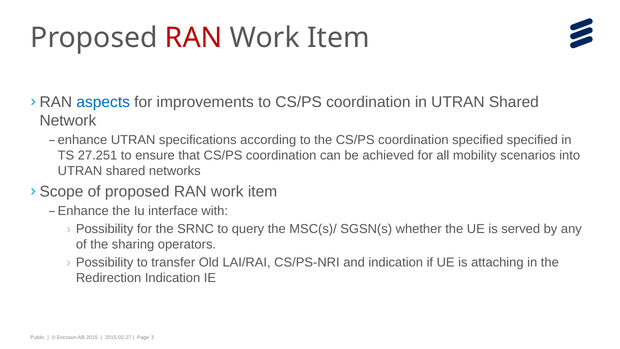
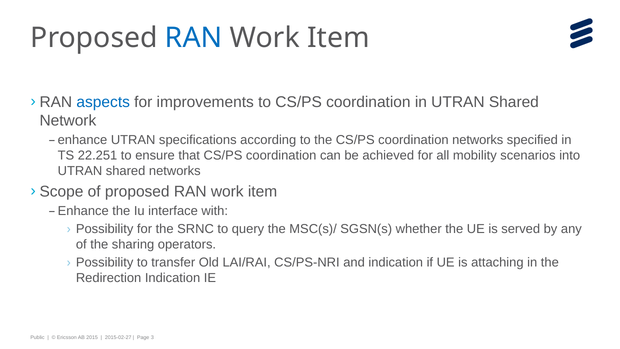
RAN at (194, 38) colour: red -> blue
coordination specified: specified -> networks
27.251: 27.251 -> 22.251
